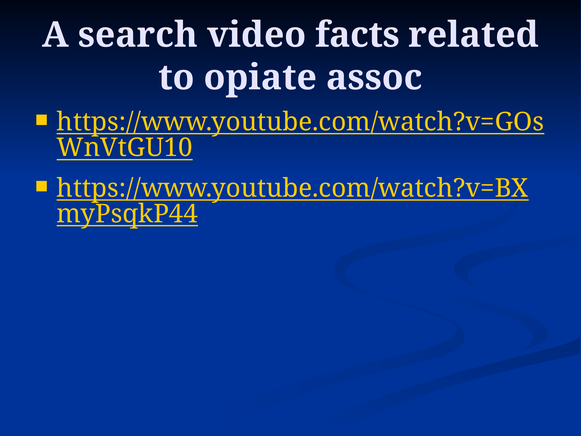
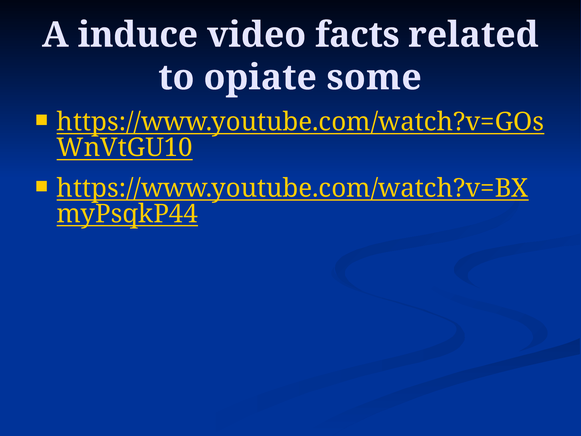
search: search -> induce
assoc: assoc -> some
